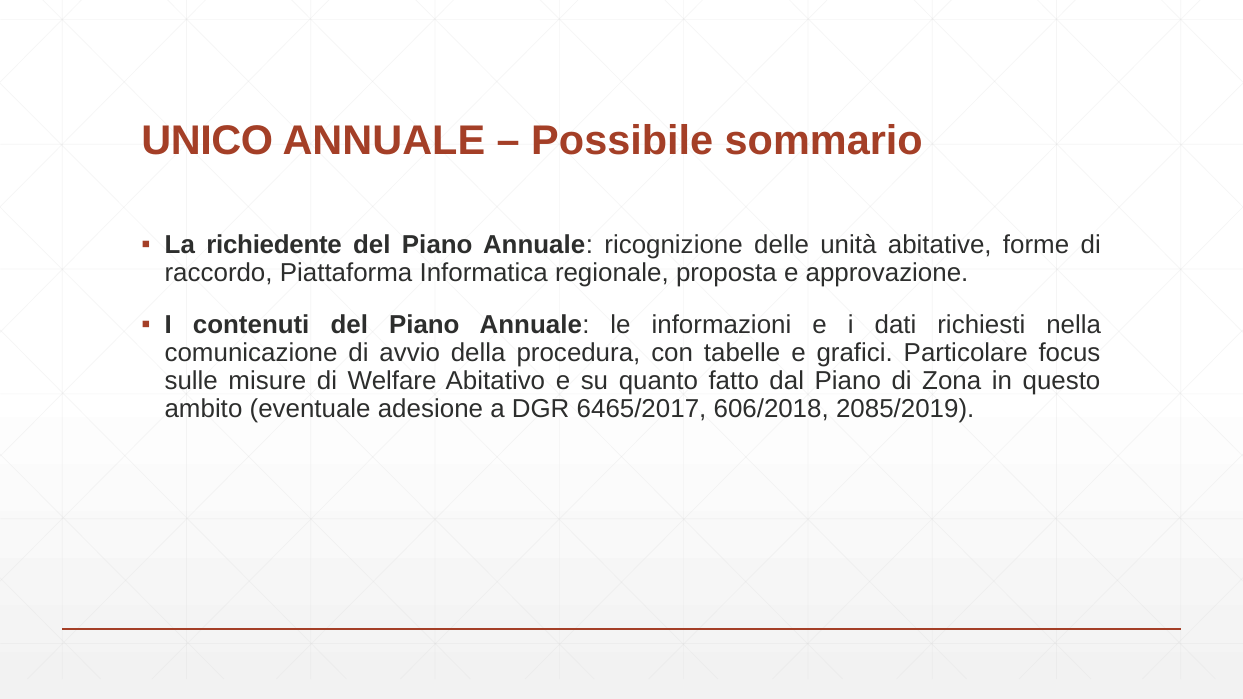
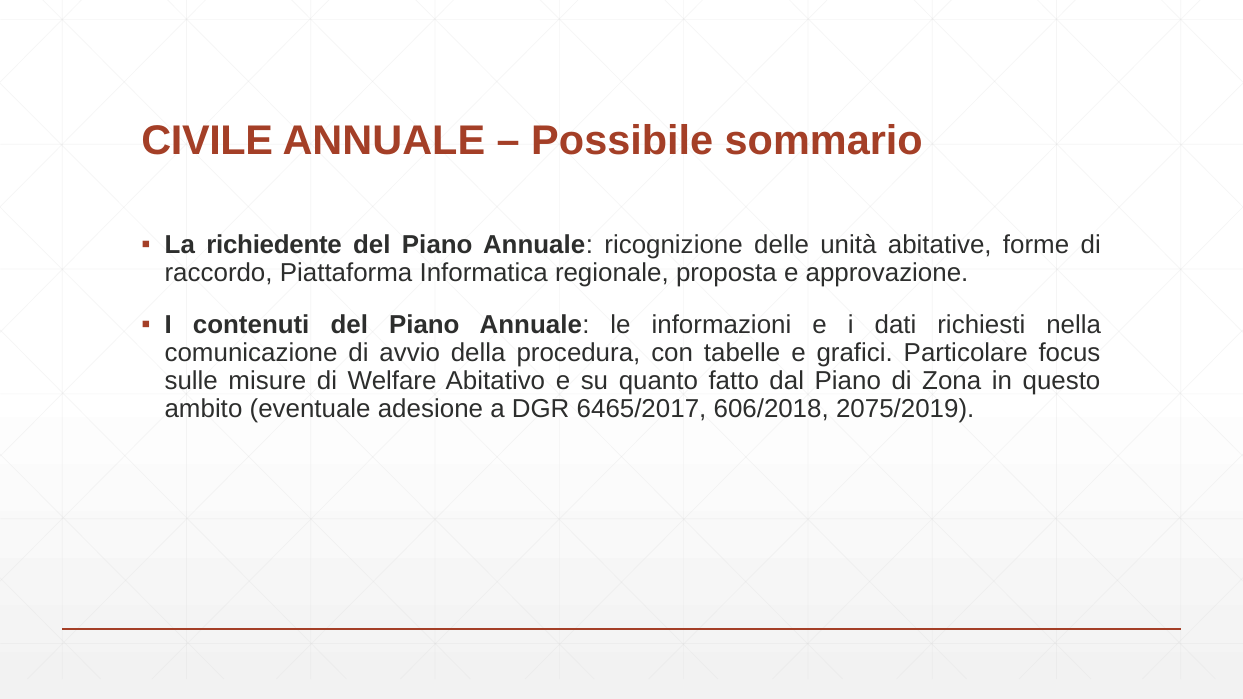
UNICO: UNICO -> CIVILE
2085/2019: 2085/2019 -> 2075/2019
